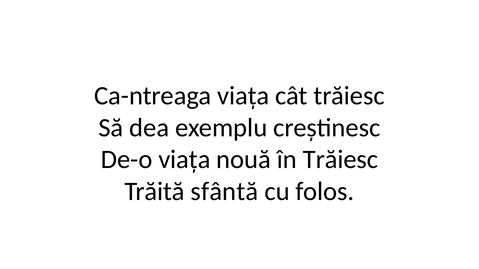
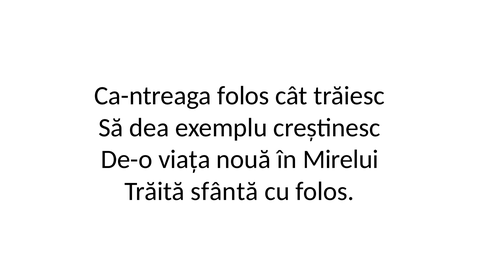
Ca-ntreaga viața: viața -> folos
în Trăiesc: Trăiesc -> Mirelui
